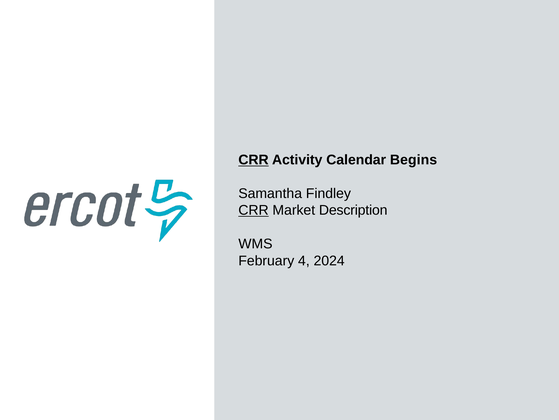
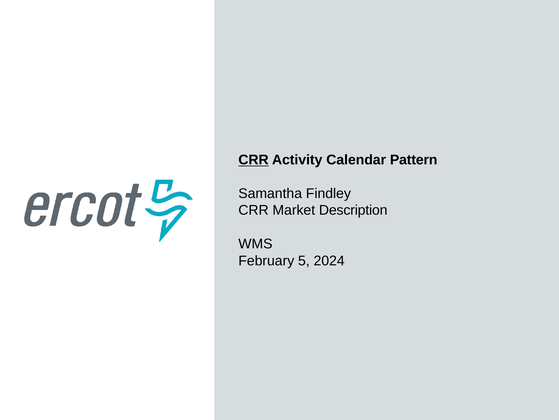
Begins: Begins -> Pattern
CRR at (254, 210) underline: present -> none
4: 4 -> 5
